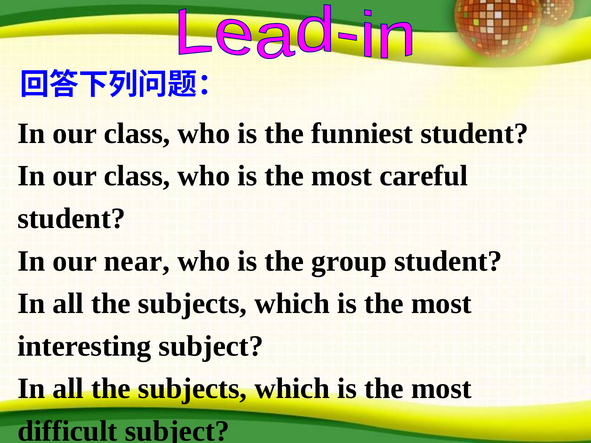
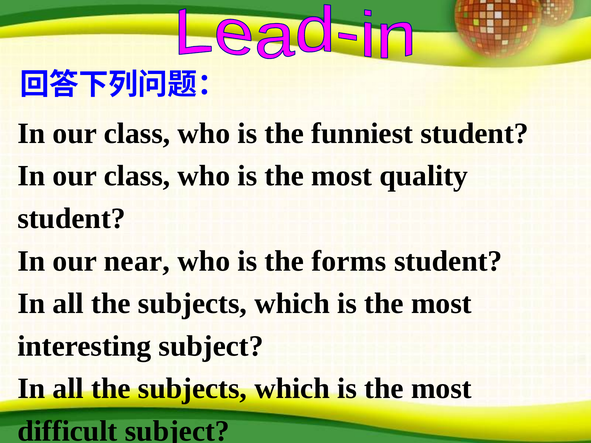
careful: careful -> quality
group: group -> forms
